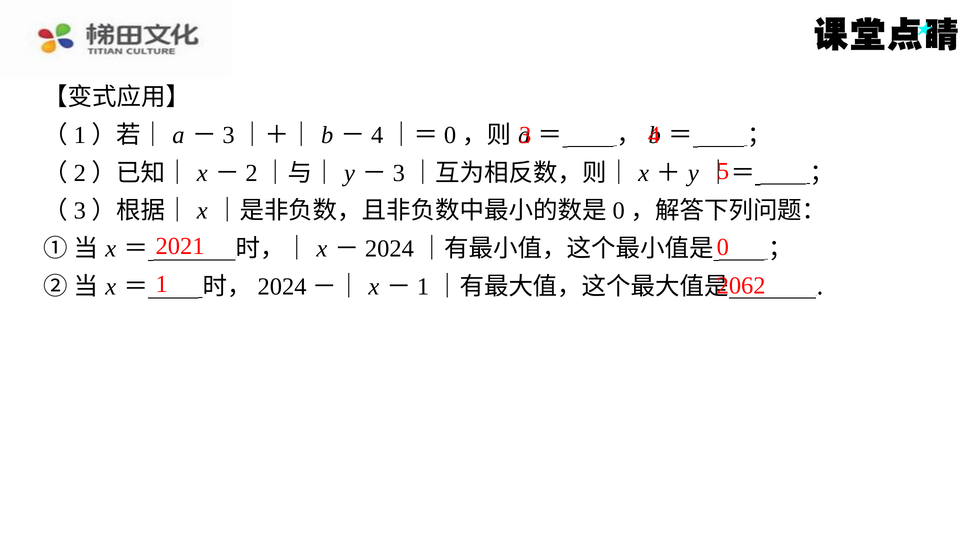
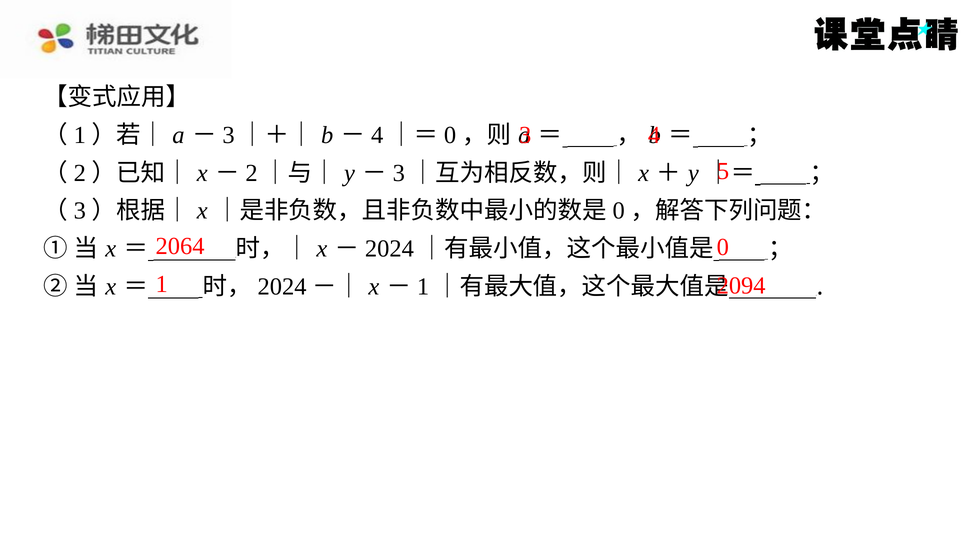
2021: 2021 -> 2064
2062: 2062 -> 2094
